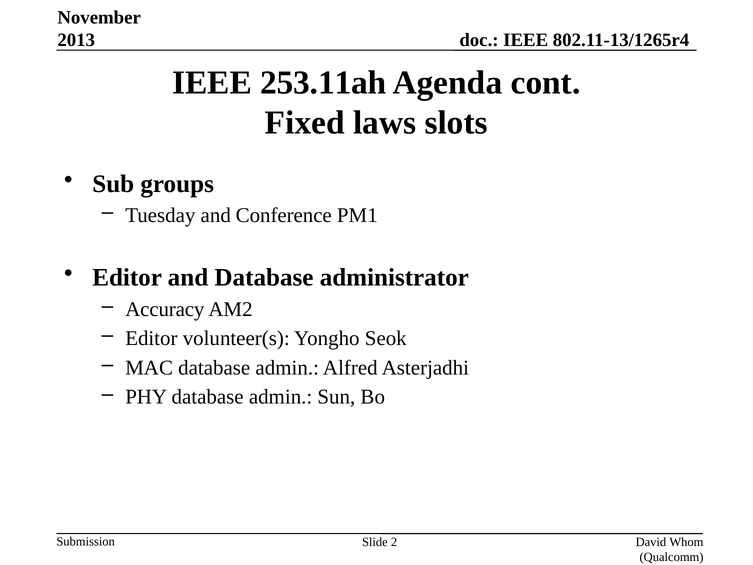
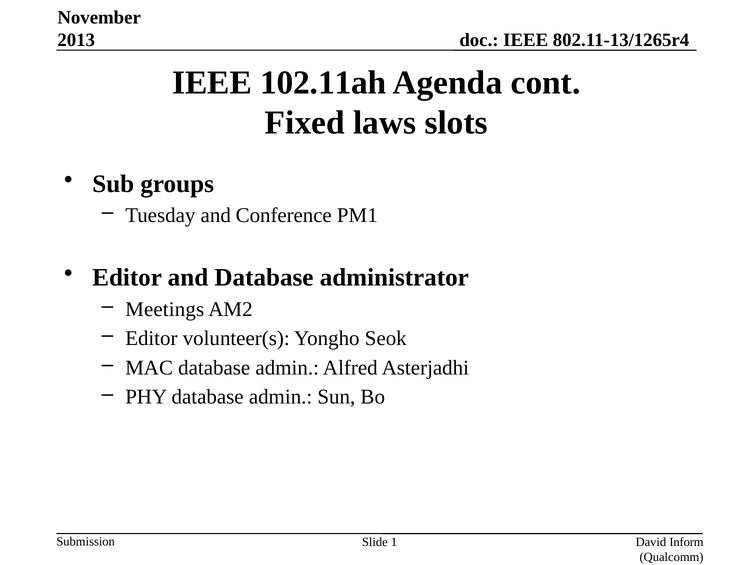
253.11ah: 253.11ah -> 102.11ah
Accuracy: Accuracy -> Meetings
2: 2 -> 1
Whom: Whom -> Inform
